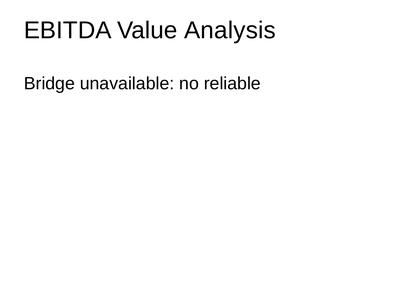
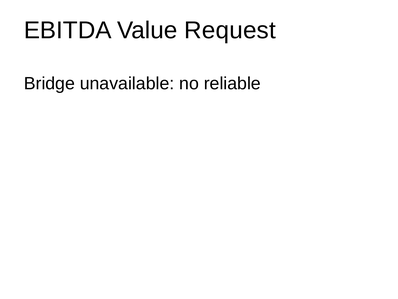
Analysis: Analysis -> Request
